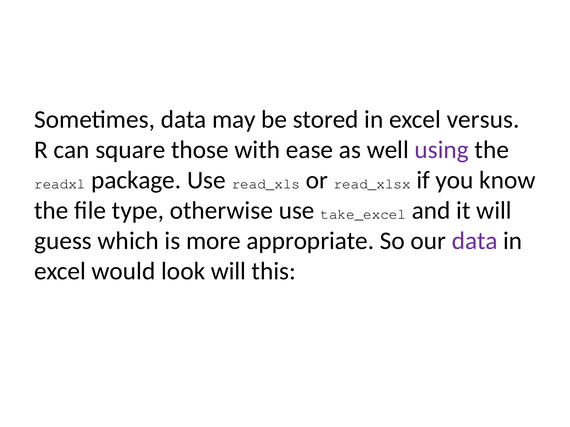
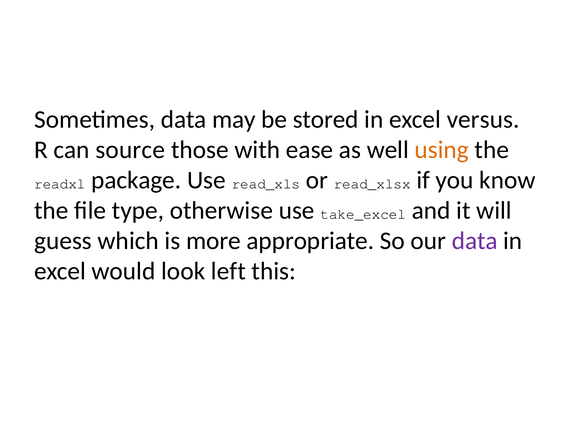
square: square -> source
using colour: purple -> orange
look will: will -> left
